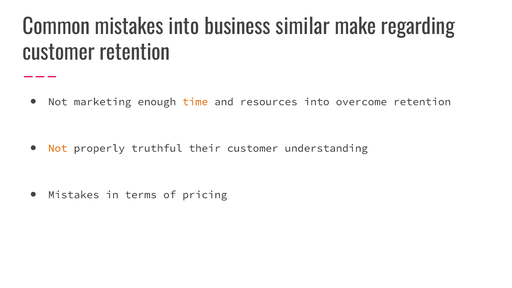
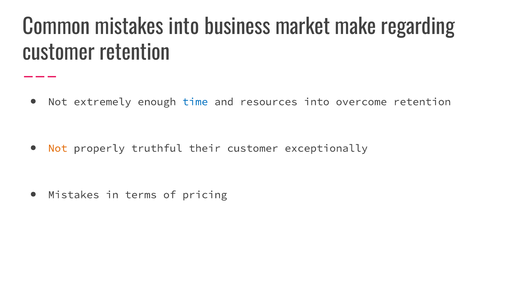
similar: similar -> market
marketing: marketing -> extremely
time colour: orange -> blue
understanding: understanding -> exceptionally
